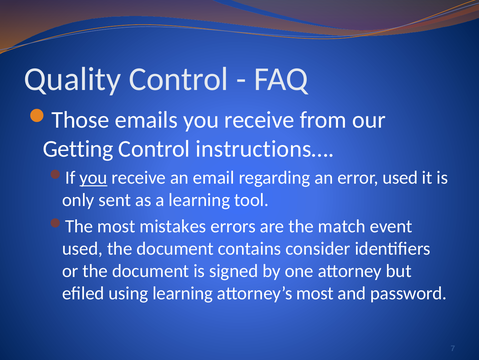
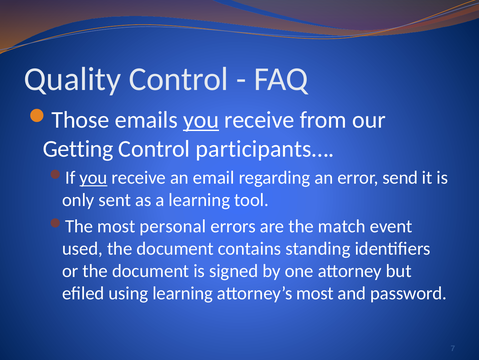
you at (201, 120) underline: none -> present
instructions…: instructions… -> participants…
error used: used -> send
mistakes: mistakes -> personal
consider: consider -> standing
